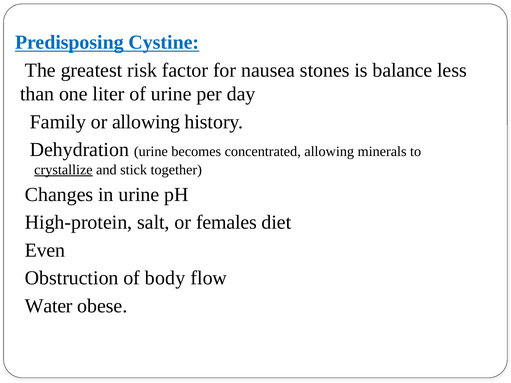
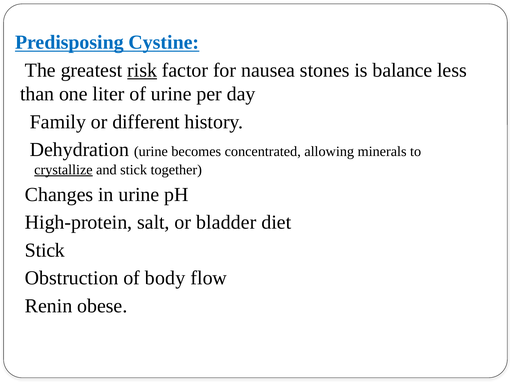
risk underline: none -> present
or allowing: allowing -> different
females: females -> bladder
Even at (45, 250): Even -> Stick
Water: Water -> Renin
